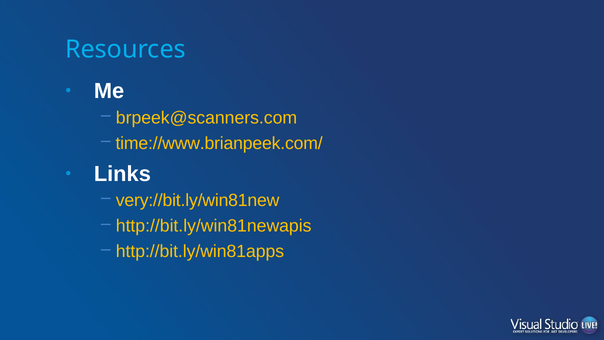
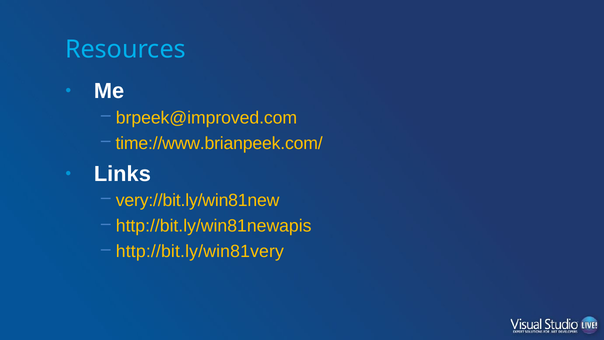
brpeek@scanners.com: brpeek@scanners.com -> brpeek@improved.com
http://bit.ly/win81apps: http://bit.ly/win81apps -> http://bit.ly/win81very
